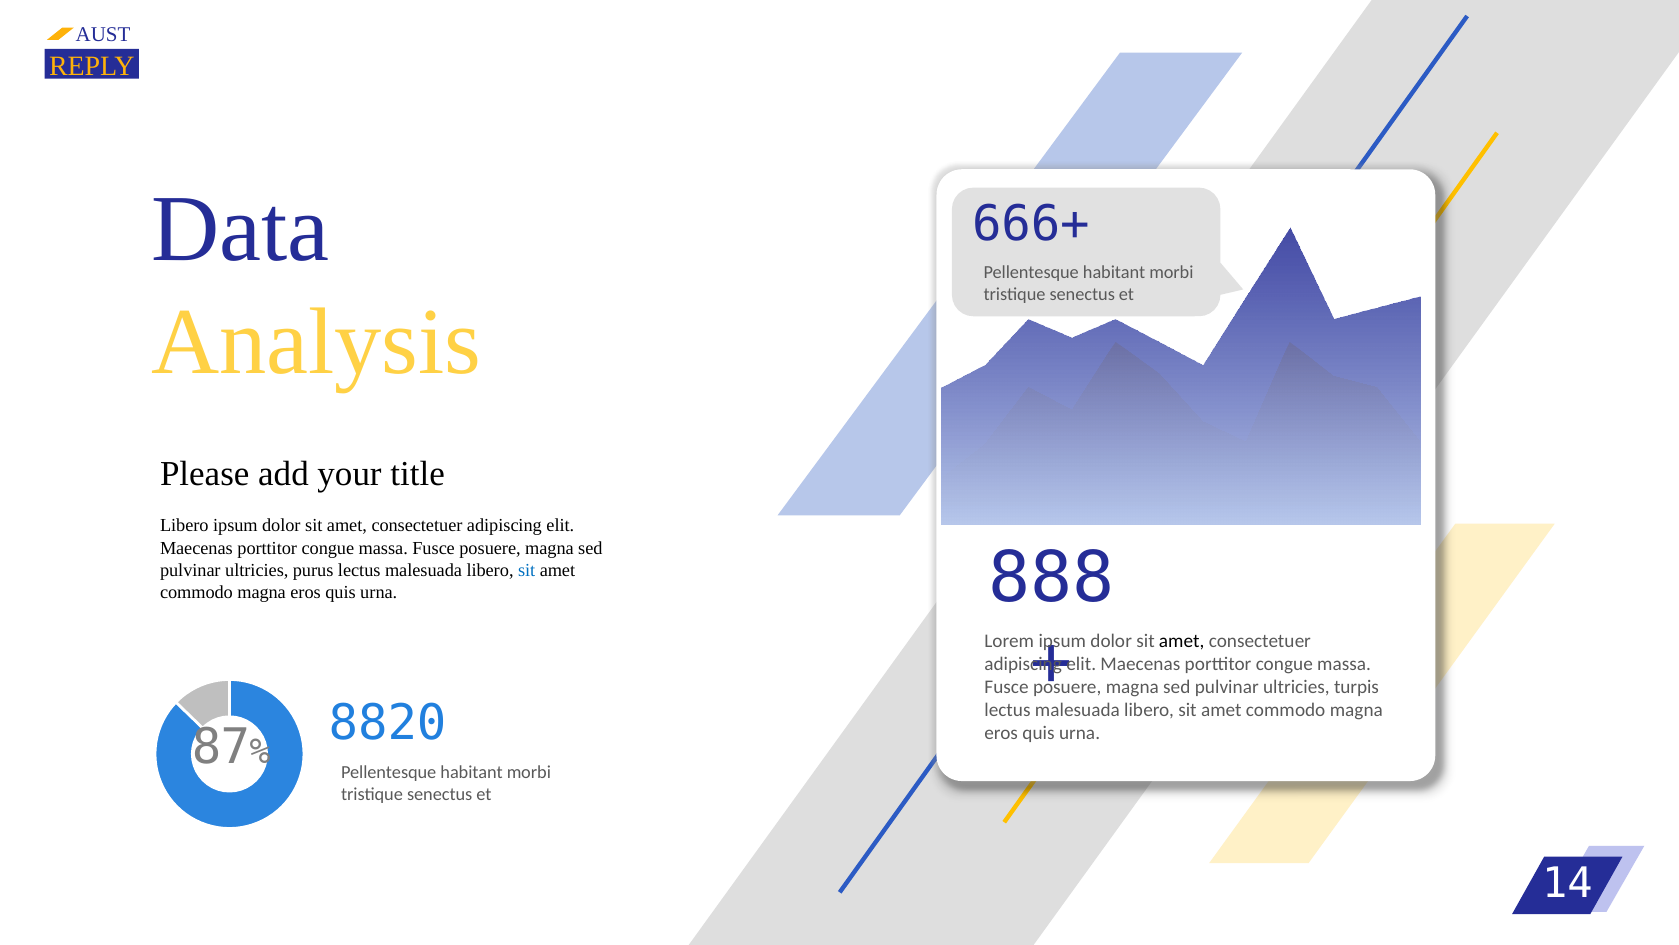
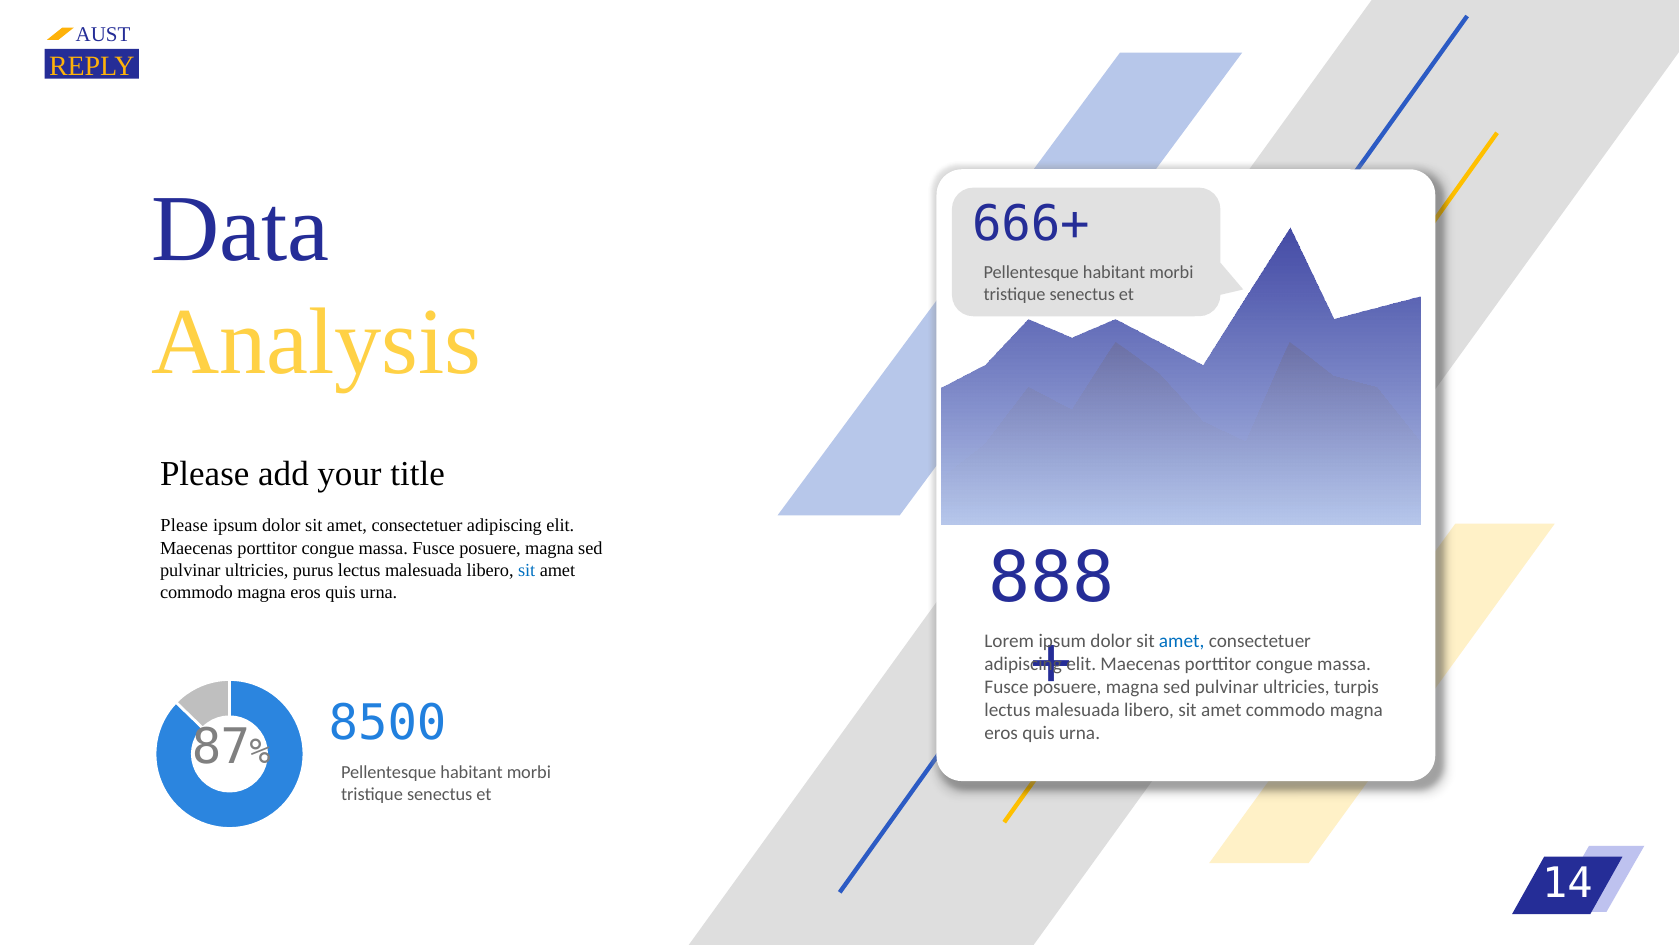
Libero at (184, 526): Libero -> Please
amet at (1182, 640) colour: black -> blue
8820: 8820 -> 8500
